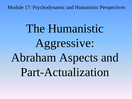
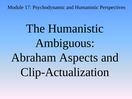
Aggressive: Aggressive -> Ambiguous
Part-Actualization: Part-Actualization -> Clip-Actualization
